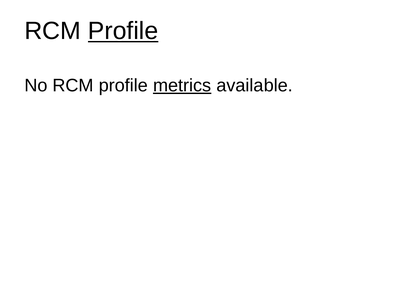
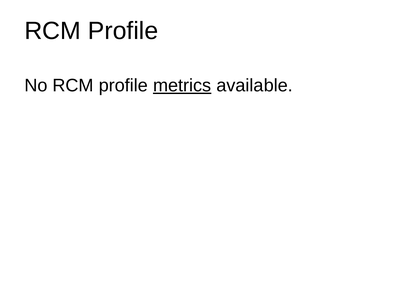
Profile at (123, 31) underline: present -> none
